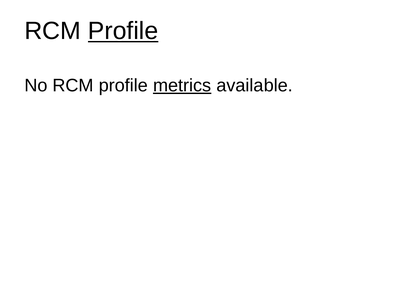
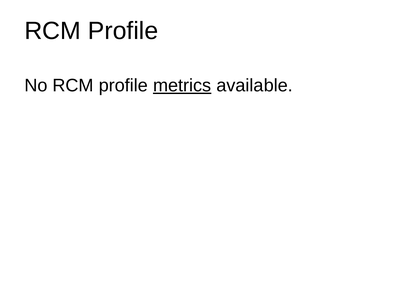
Profile at (123, 31) underline: present -> none
